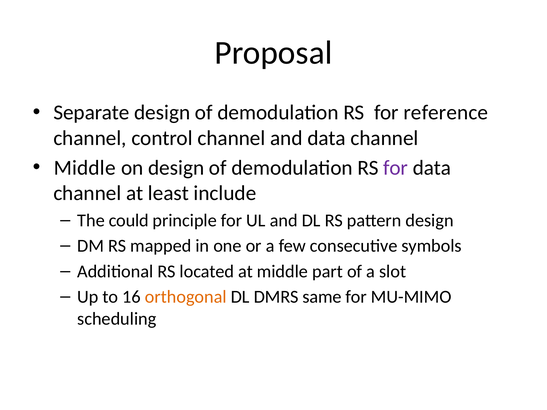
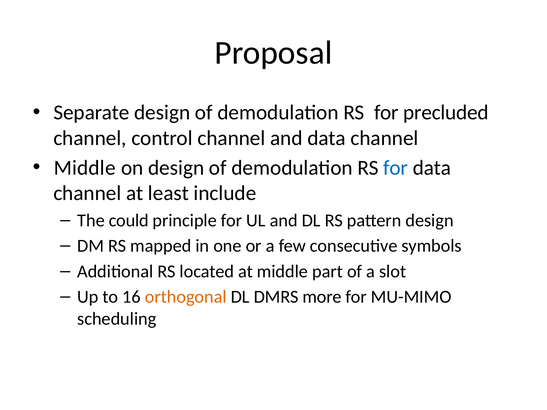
reference: reference -> precluded
for at (396, 168) colour: purple -> blue
same: same -> more
